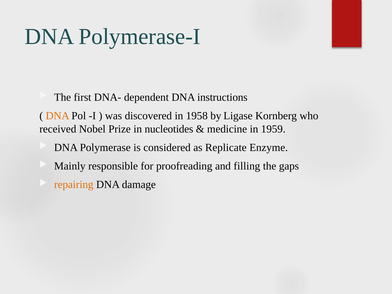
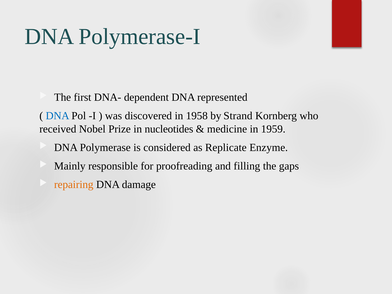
instructions: instructions -> represented
DNA at (58, 116) colour: orange -> blue
Ligase: Ligase -> Strand
